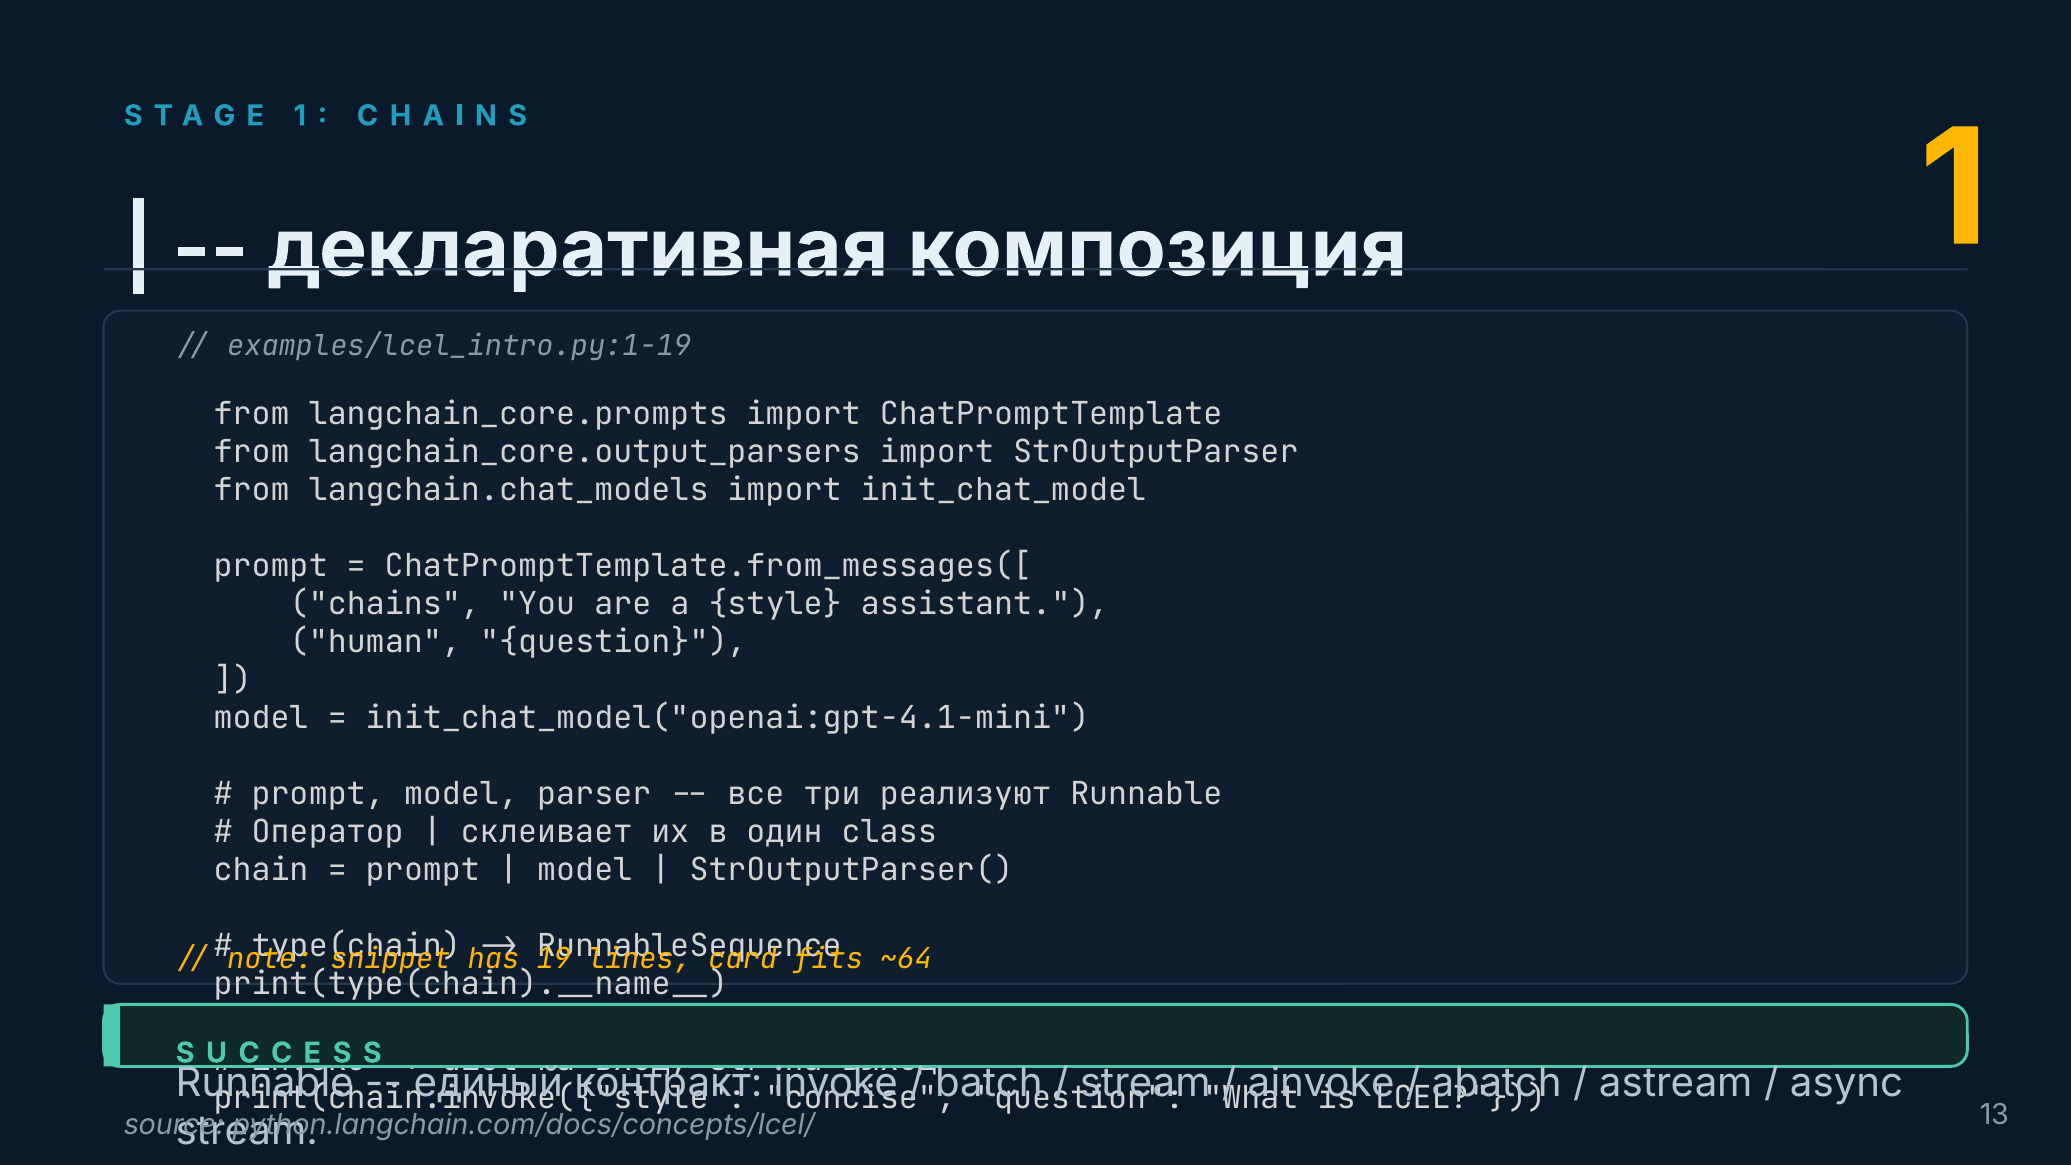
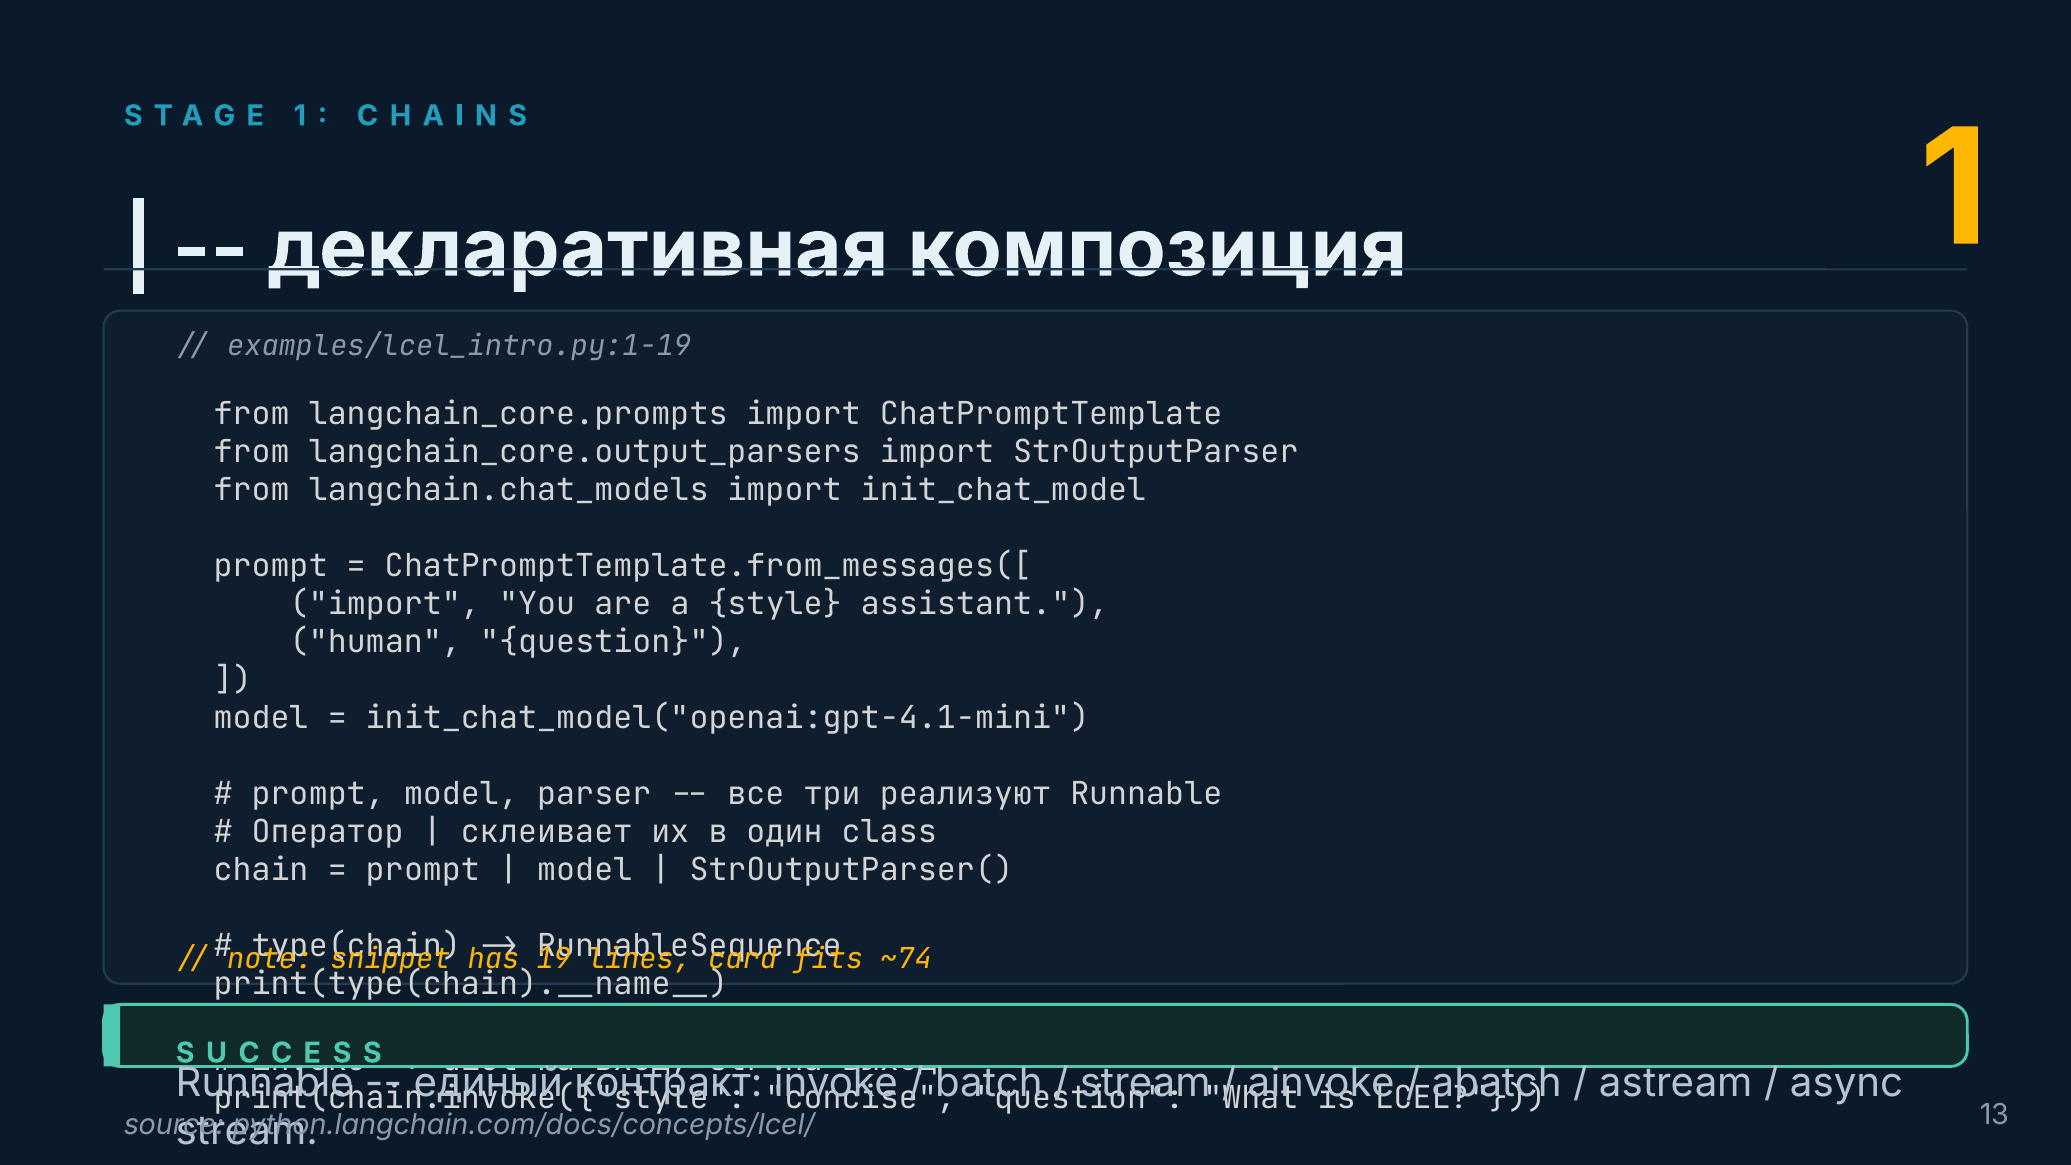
chains at (385, 605): chains -> import
~64: ~64 -> ~74
